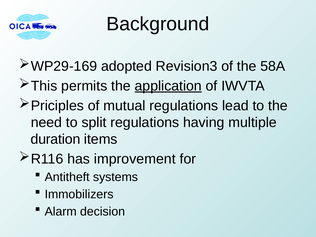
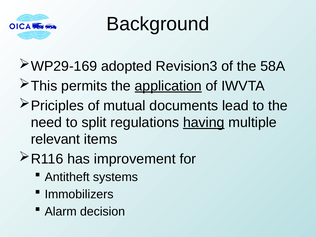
mutual regulations: regulations -> documents
having underline: none -> present
duration: duration -> relevant
